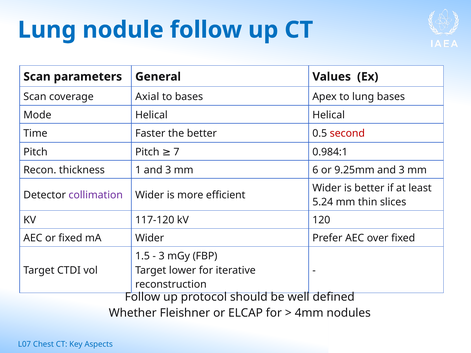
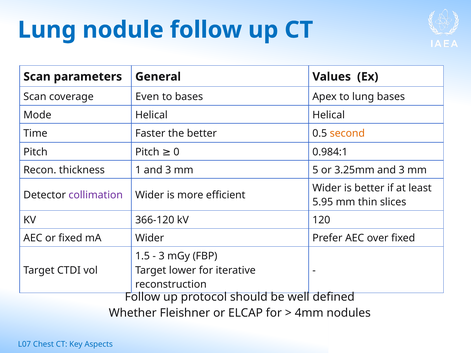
Axial: Axial -> Even
second colour: red -> orange
7: 7 -> 0
6: 6 -> 5
9.25mm: 9.25mm -> 3.25mm
5.24: 5.24 -> 5.95
117-120: 117-120 -> 366-120
